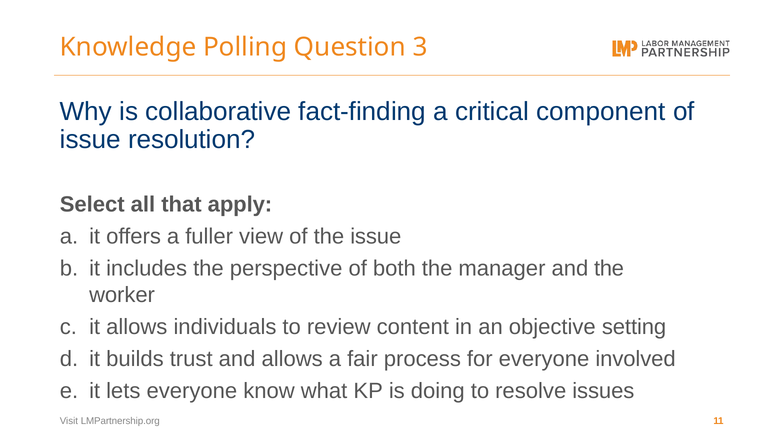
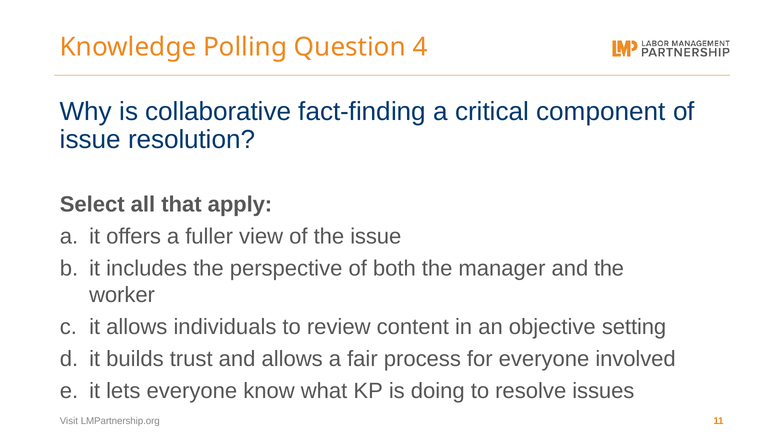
3: 3 -> 4
